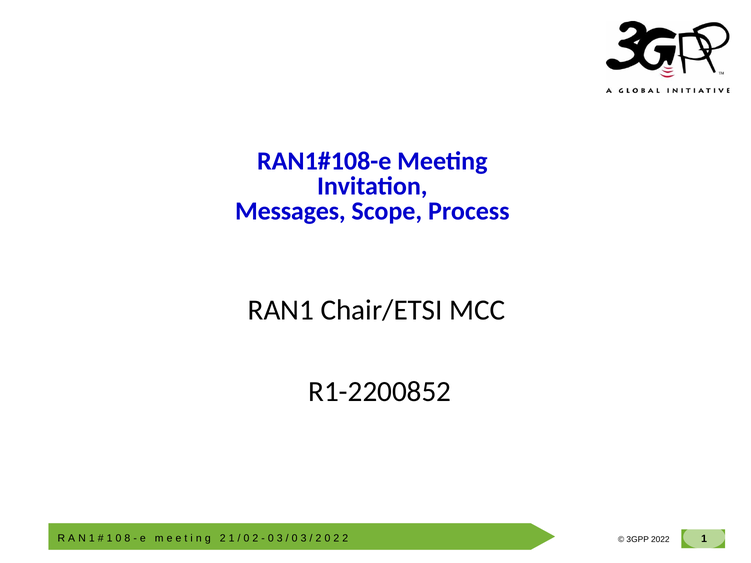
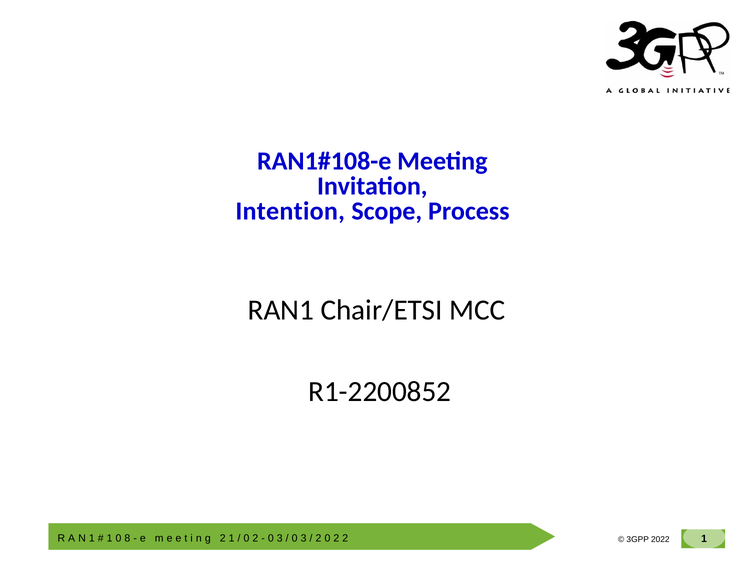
Messages: Messages -> Intention
